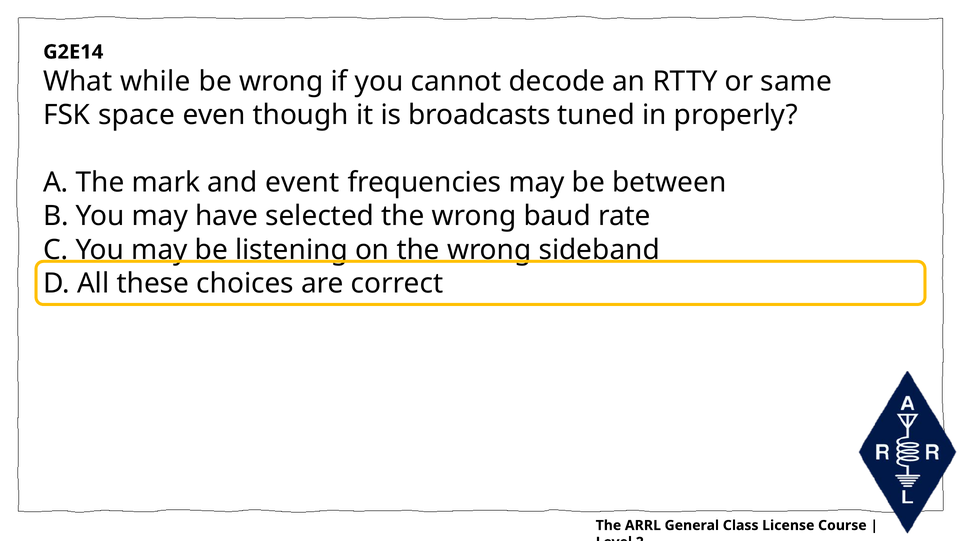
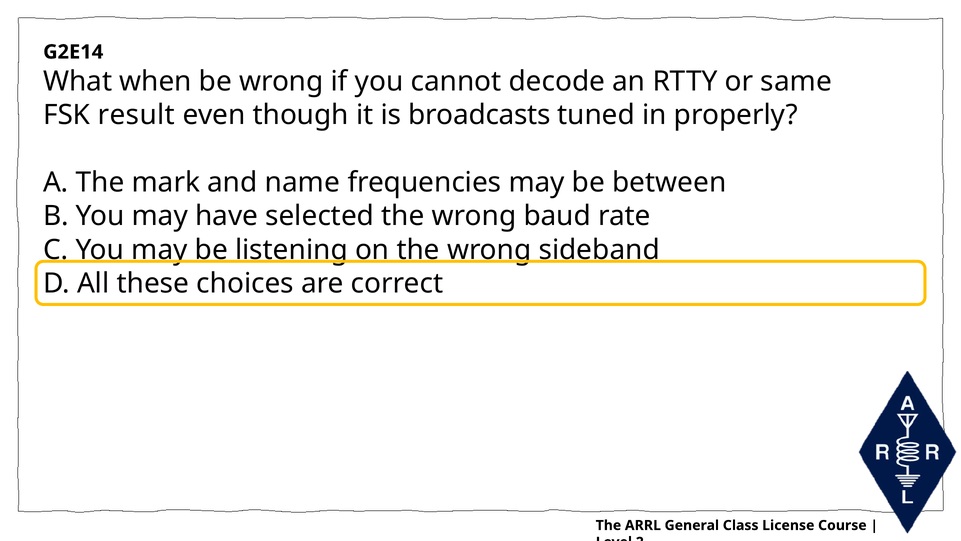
while: while -> when
space: space -> result
event: event -> name
